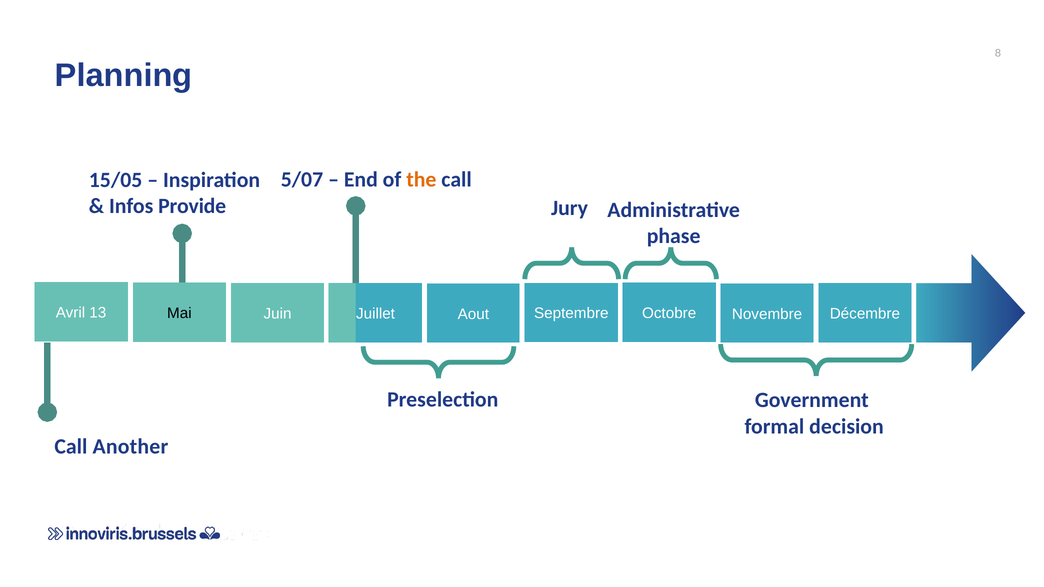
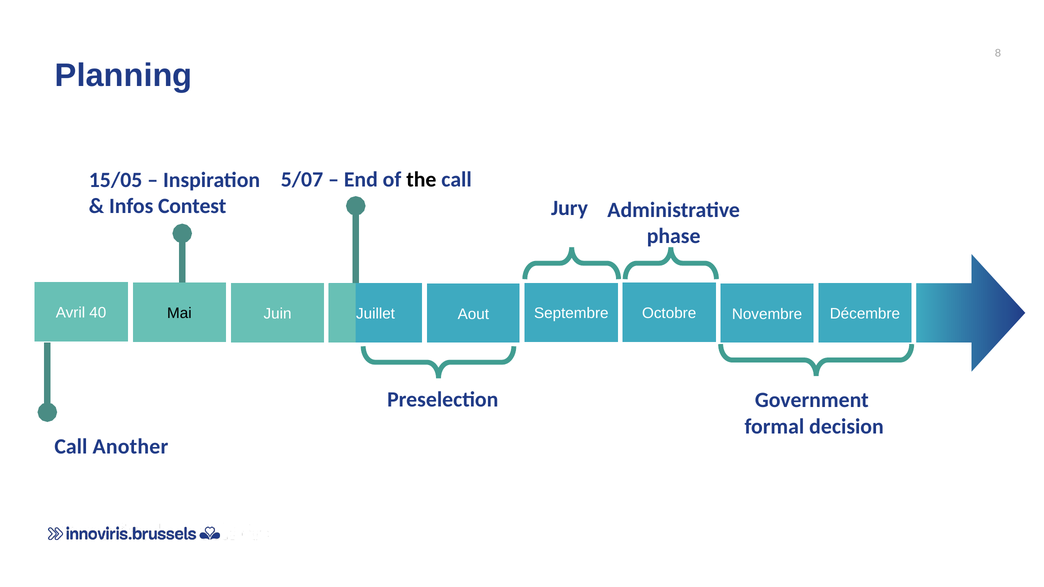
the colour: orange -> black
Provide: Provide -> Contest
13: 13 -> 40
